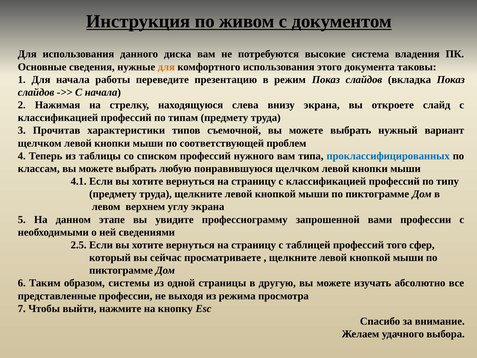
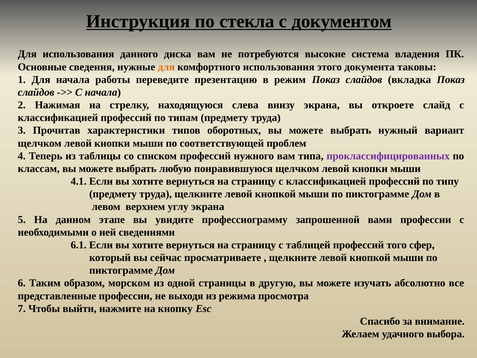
живом: живом -> стекла
съемочной: съемочной -> оборотных
проклассифицированных colour: blue -> purple
2.5: 2.5 -> 6.1
системы: системы -> морском
